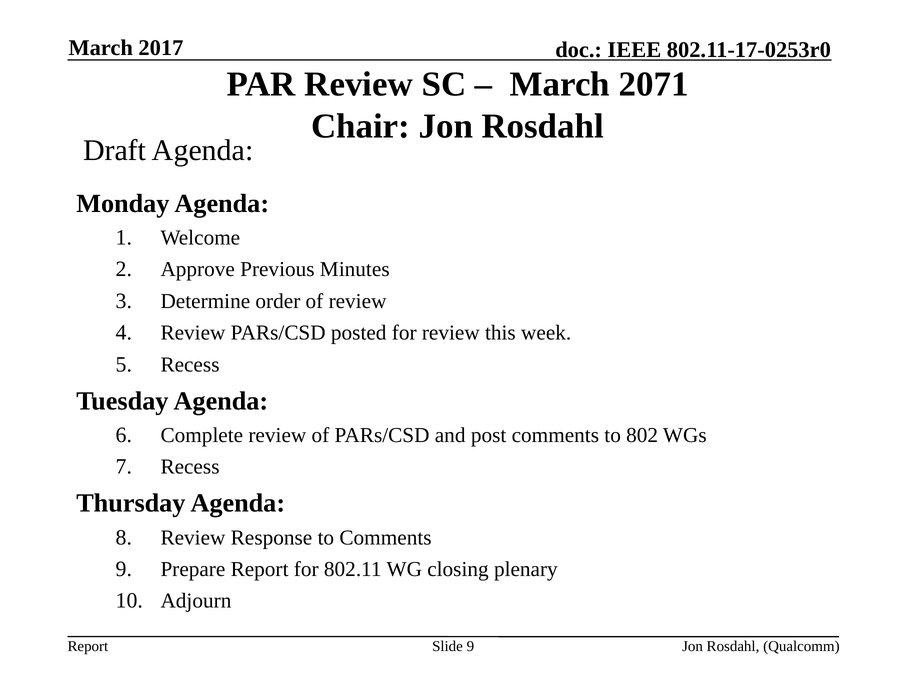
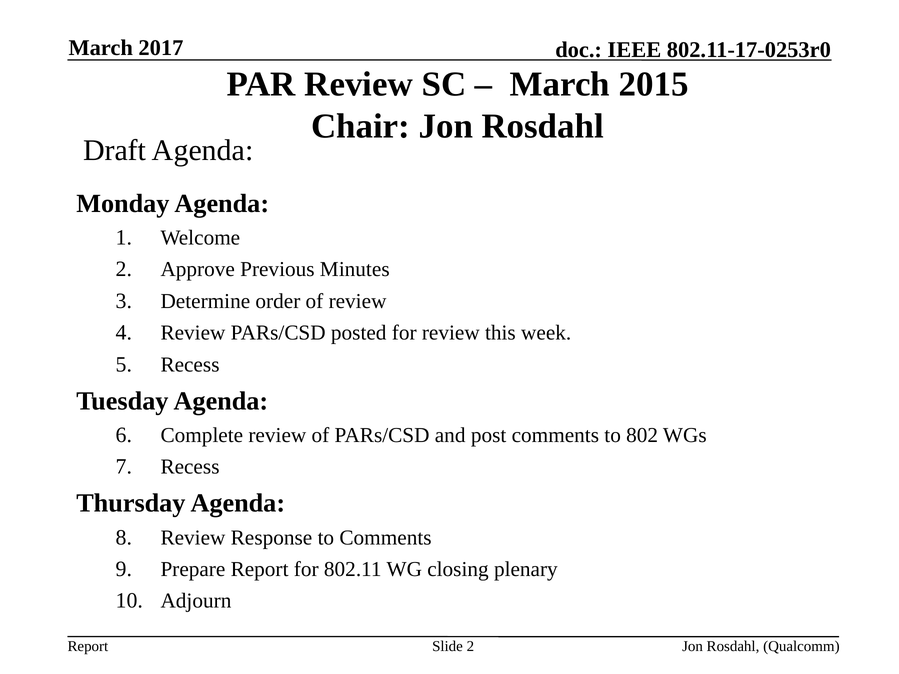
2071: 2071 -> 2015
Slide 9: 9 -> 2
